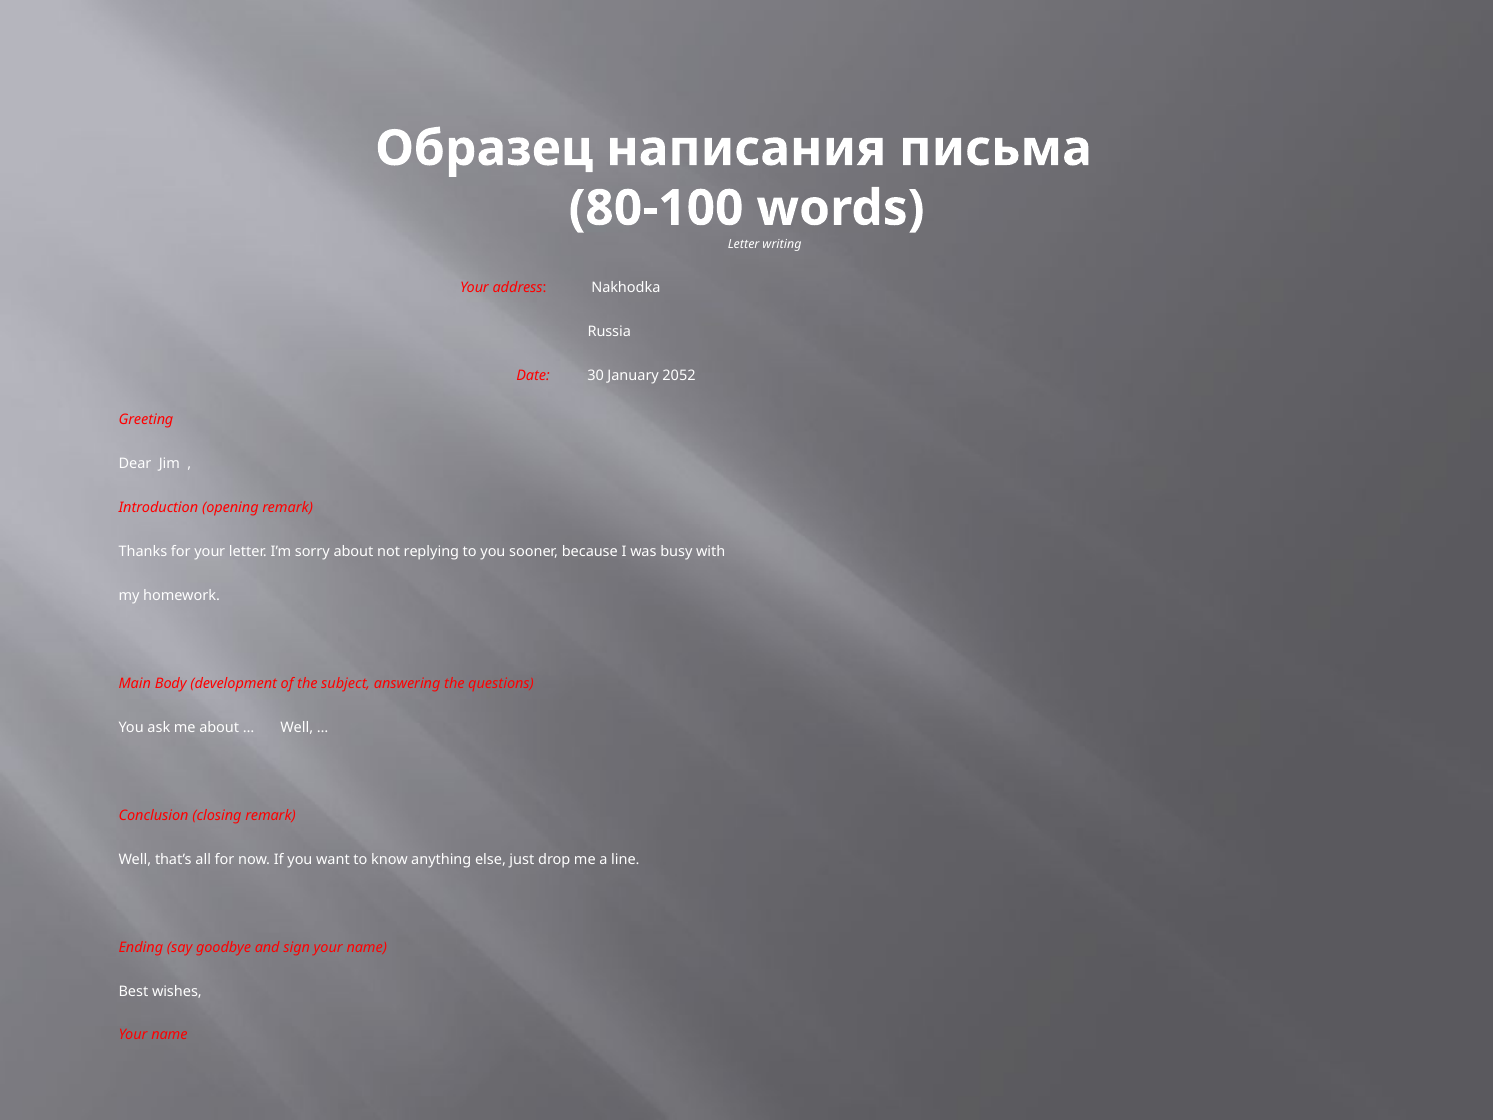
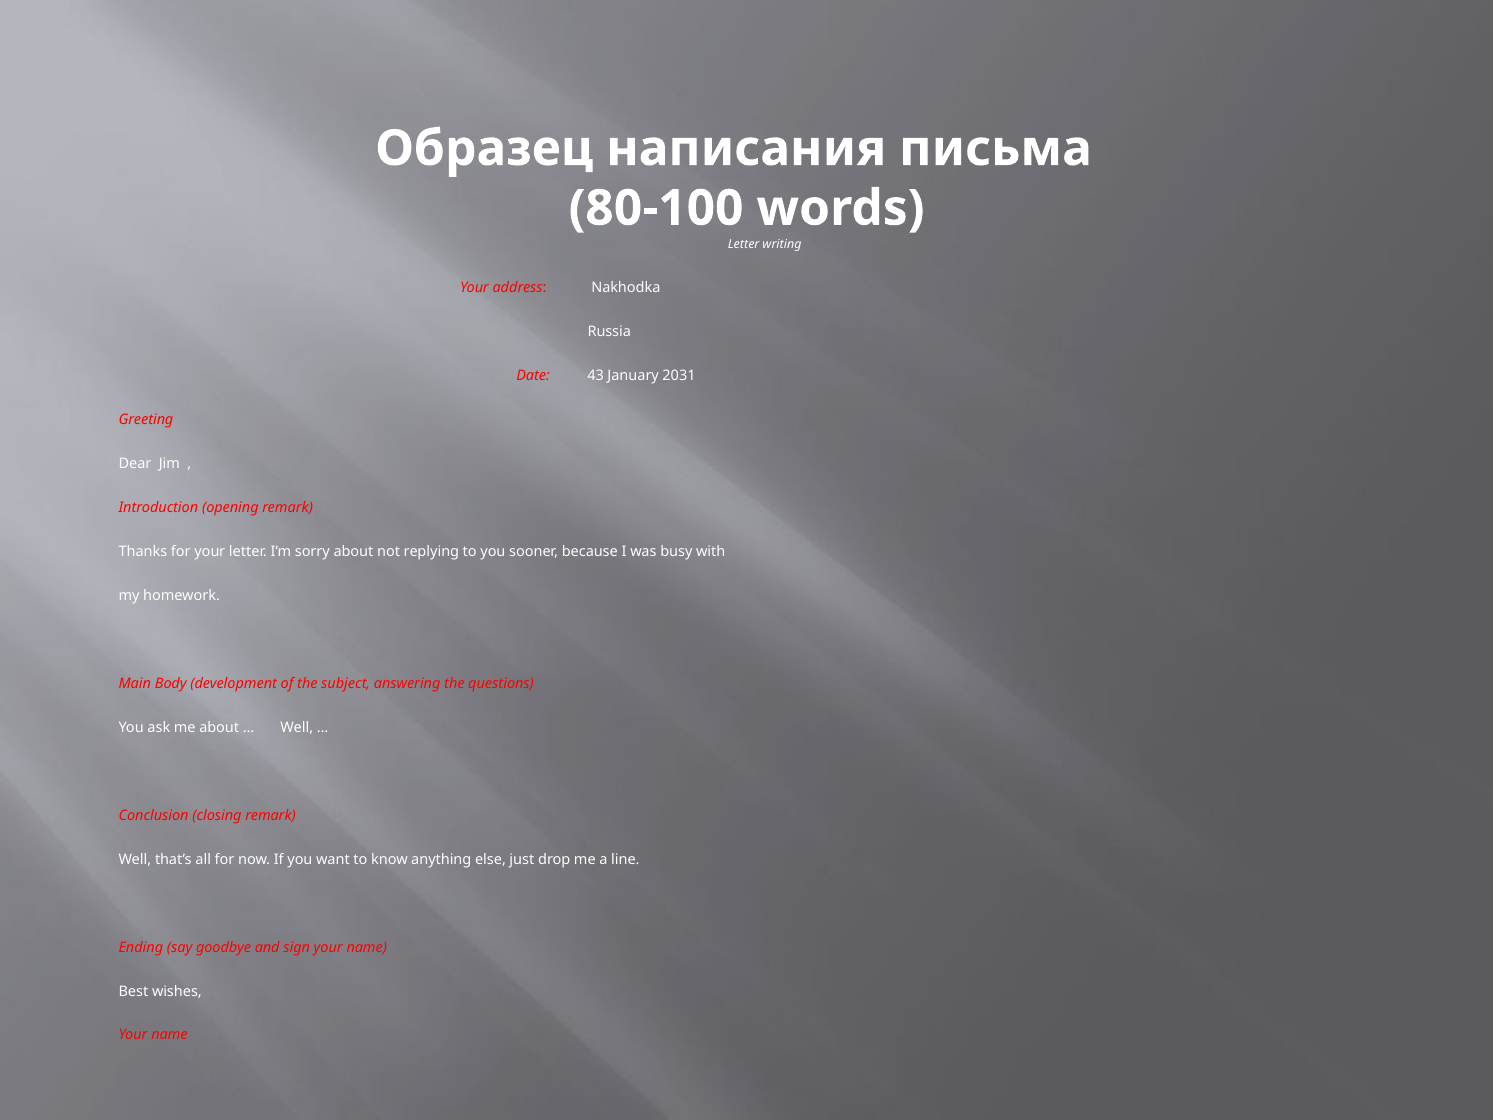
30: 30 -> 43
2052: 2052 -> 2031
